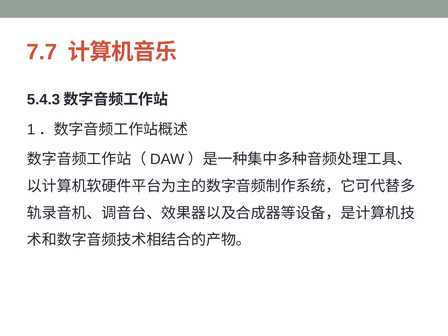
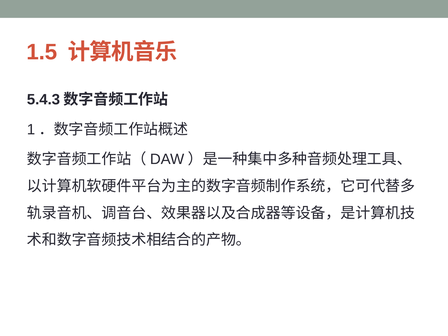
7.7: 7.7 -> 1.5
